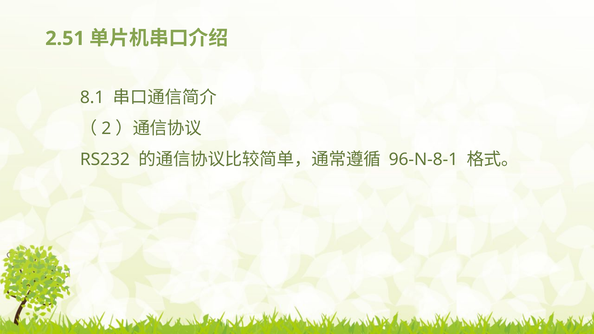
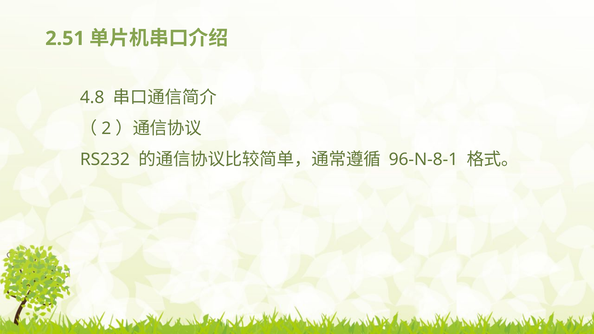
8.1: 8.1 -> 4.8
